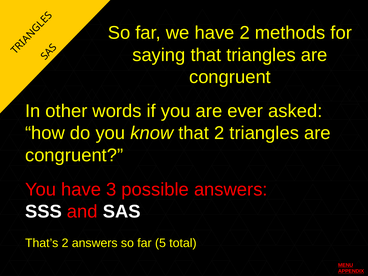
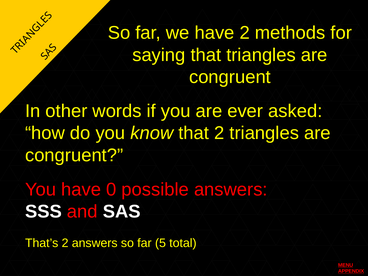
3: 3 -> 0
